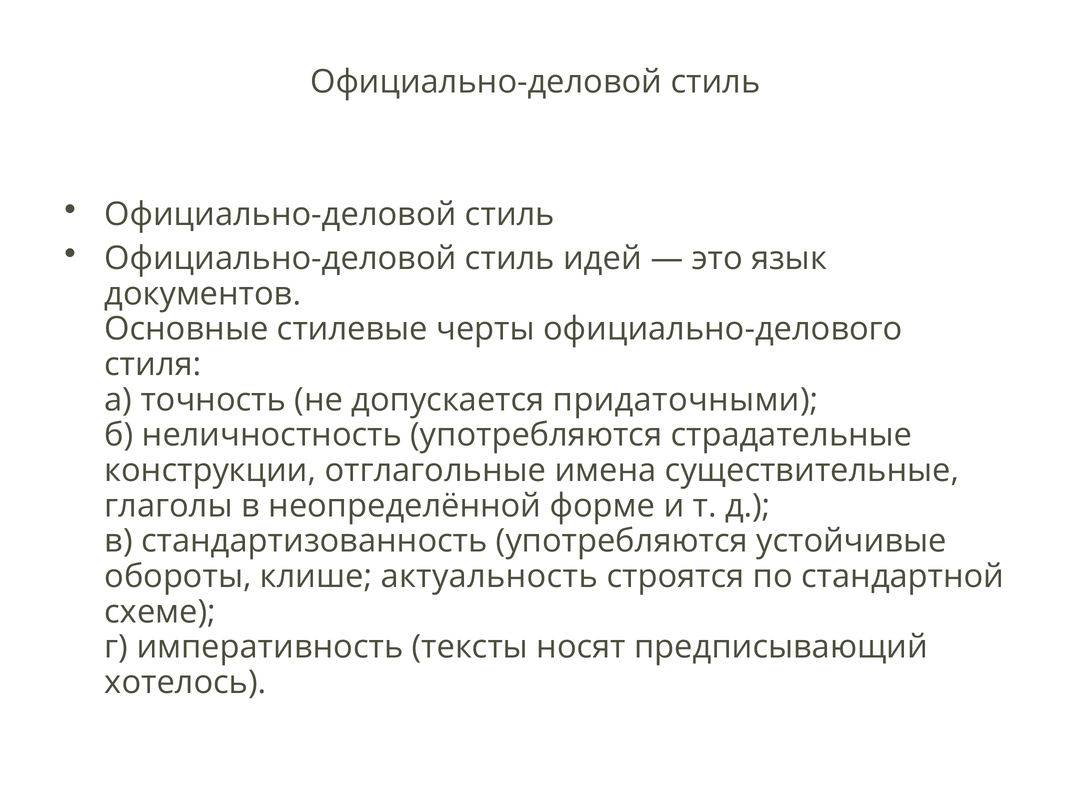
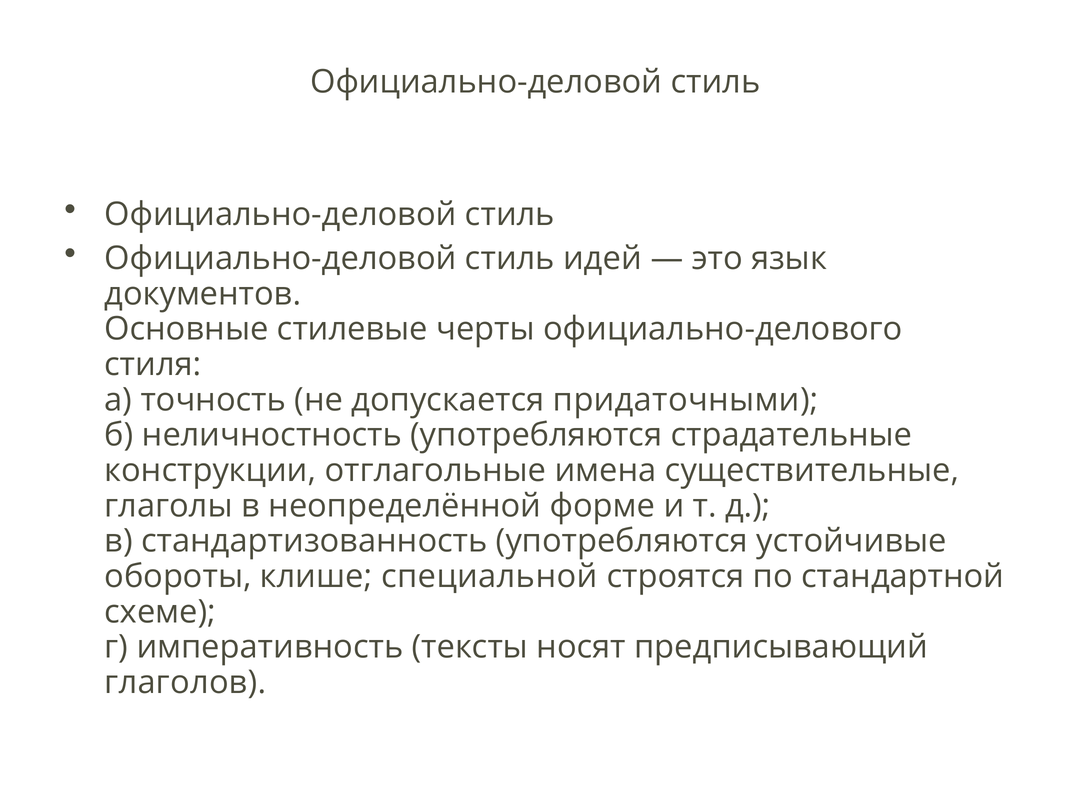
актуальность: актуальность -> специальной
хотелось: хотелось -> глаголов
